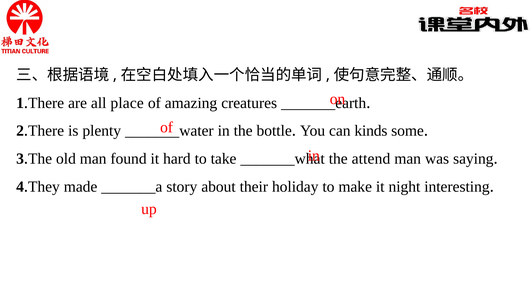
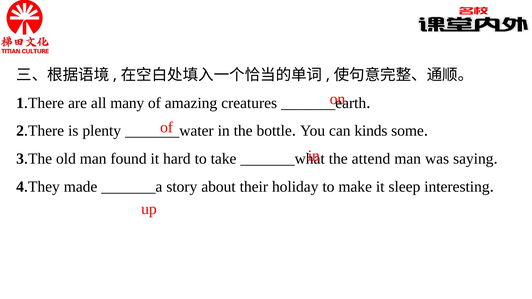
place: place -> many
night: night -> sleep
